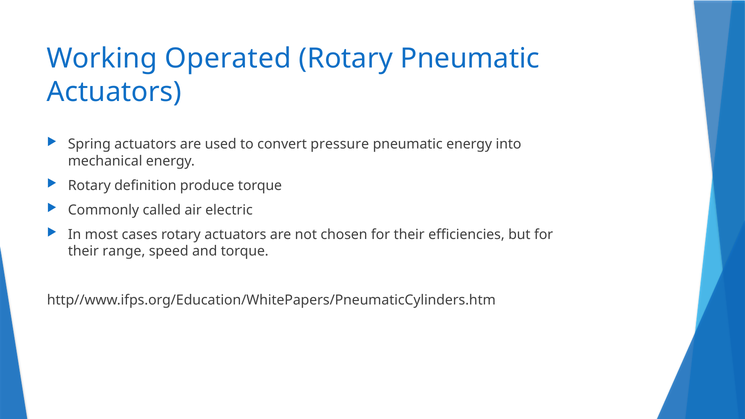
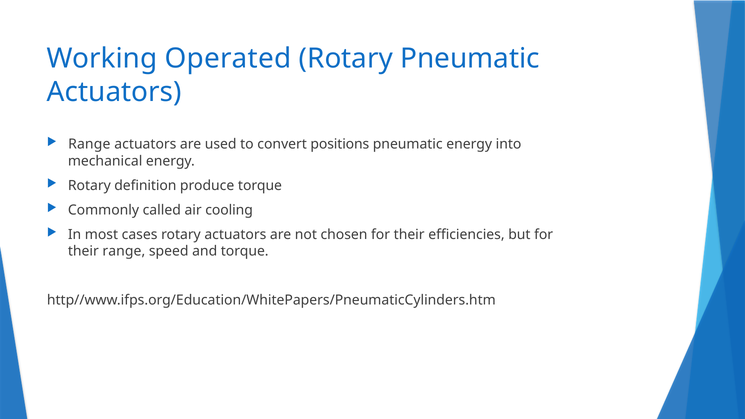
Spring at (89, 144): Spring -> Range
pressure: pressure -> positions
electric: electric -> cooling
